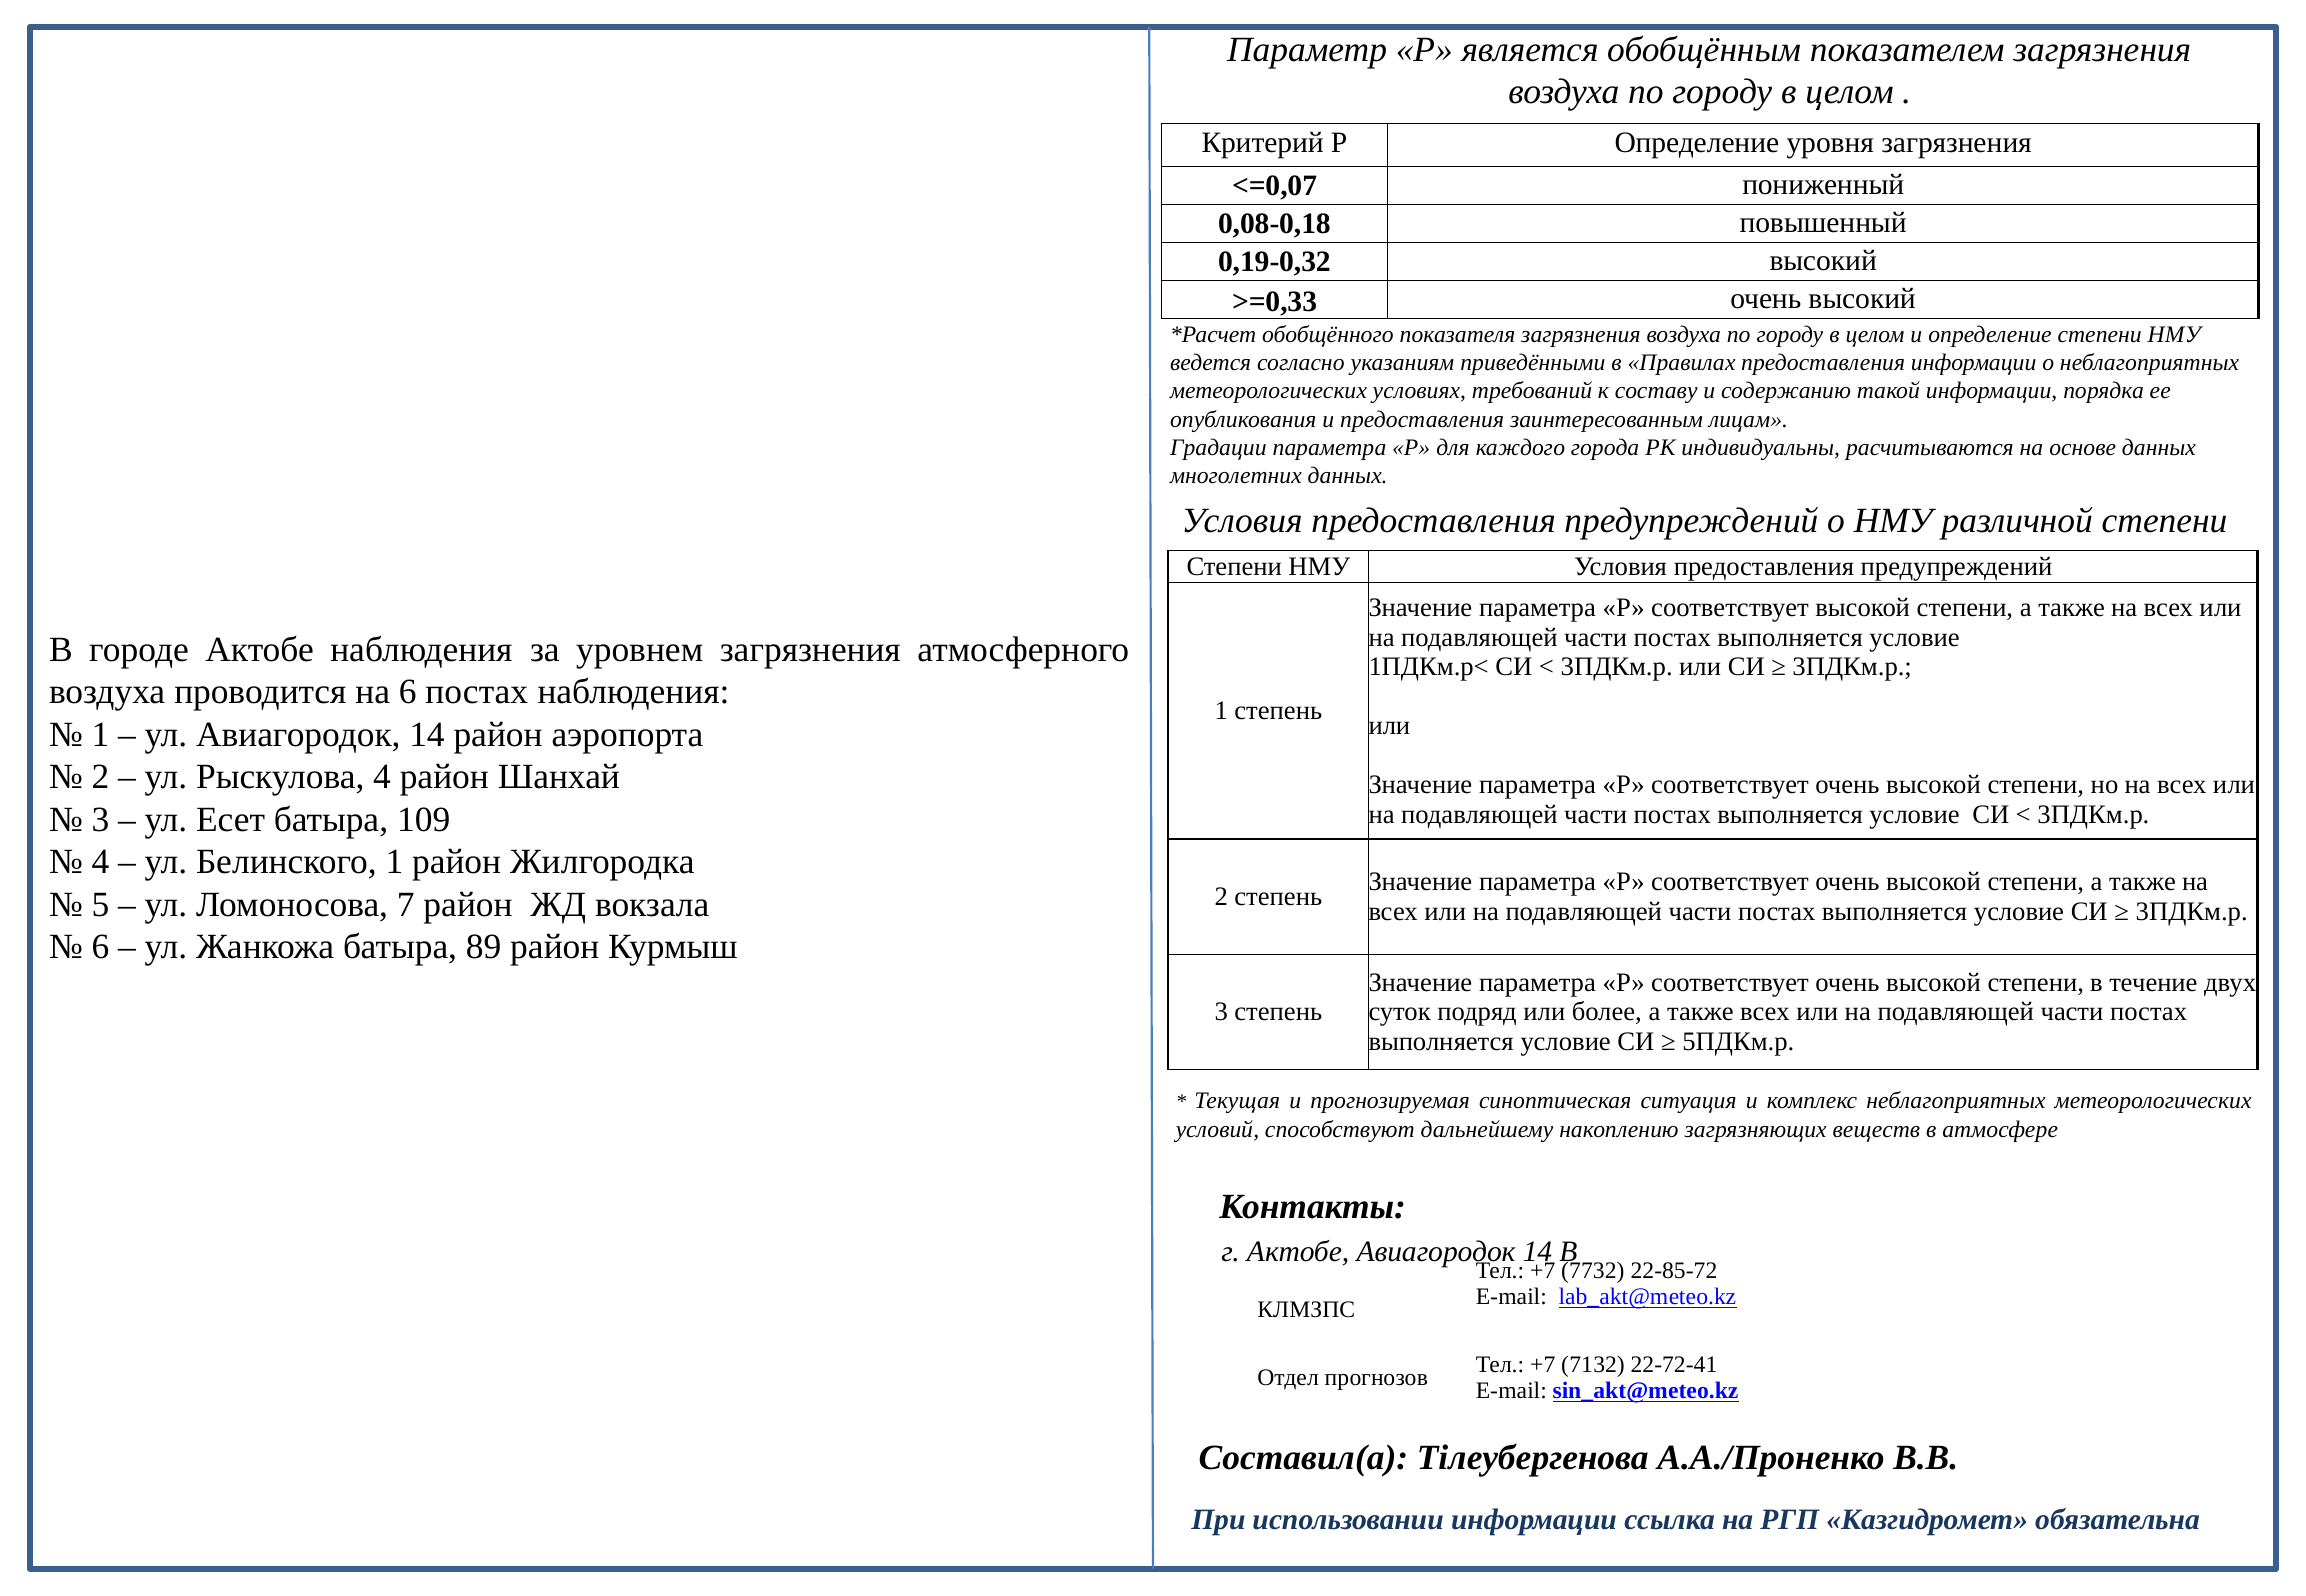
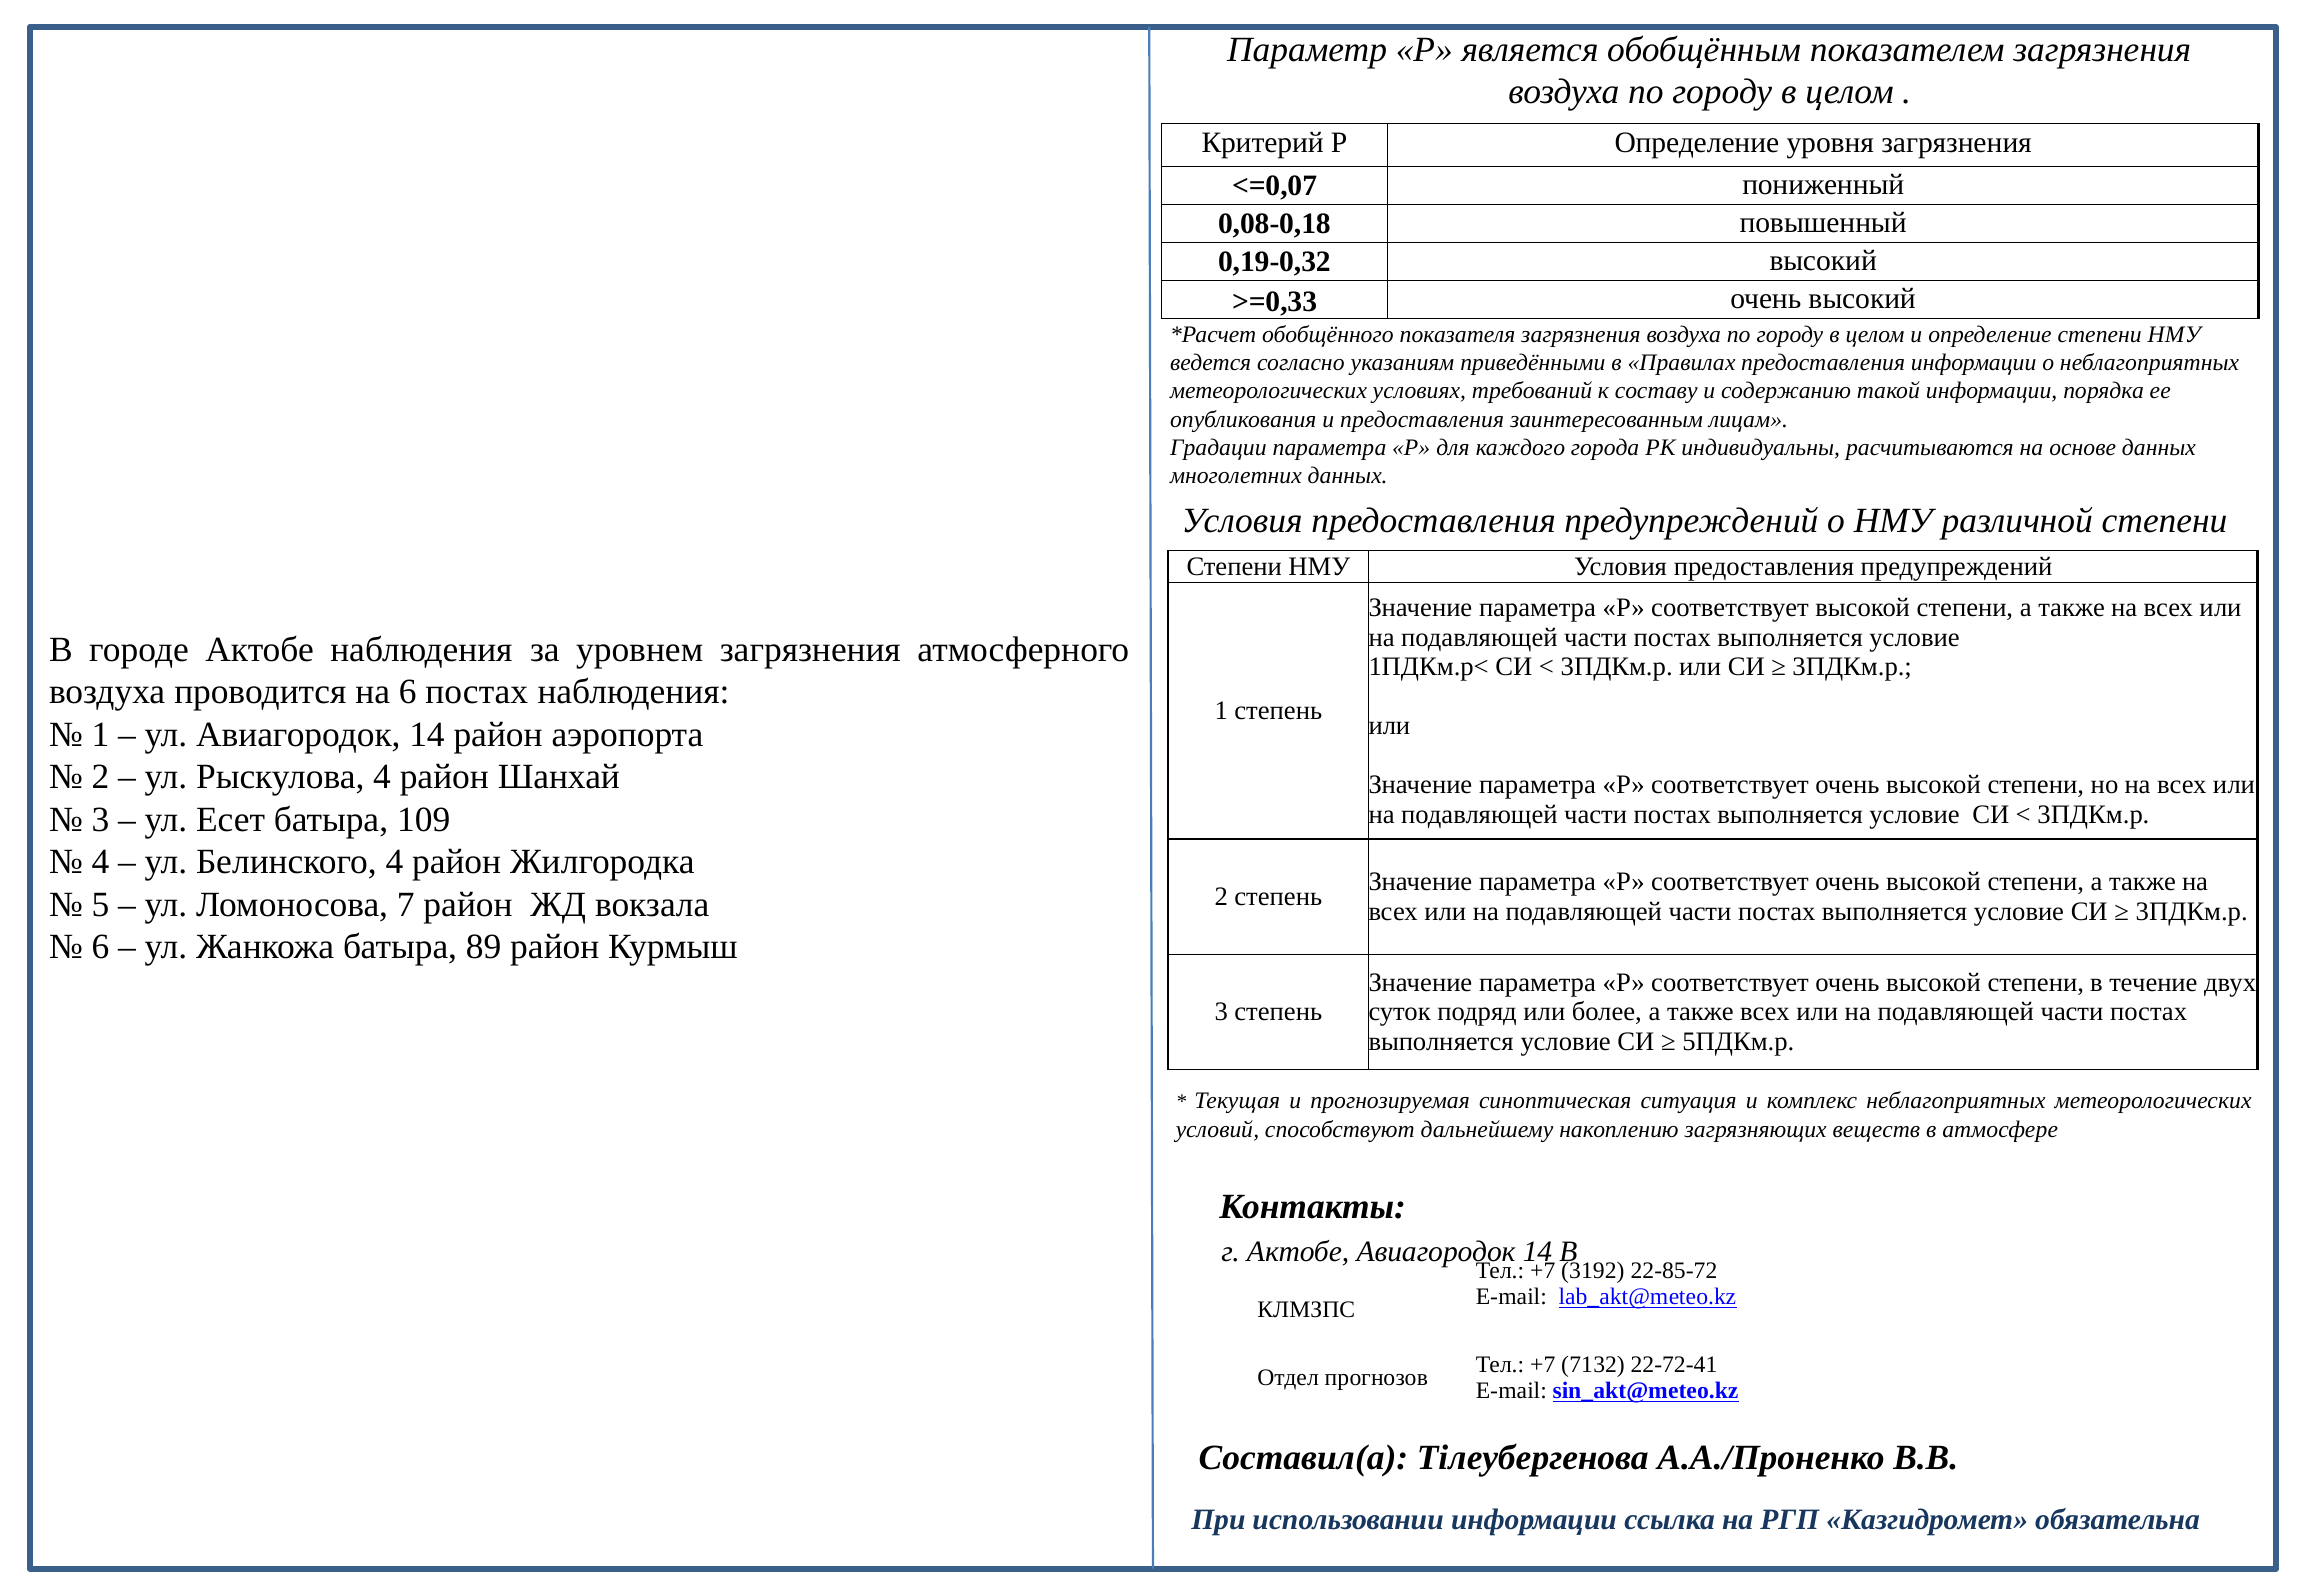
Белинского 1: 1 -> 4
7732: 7732 -> 3192
